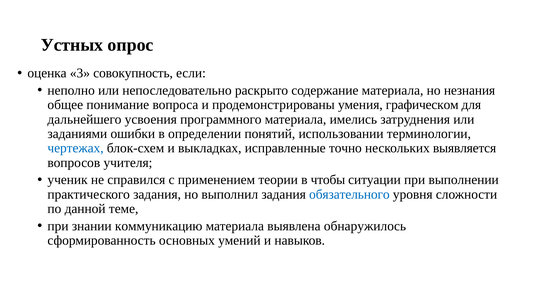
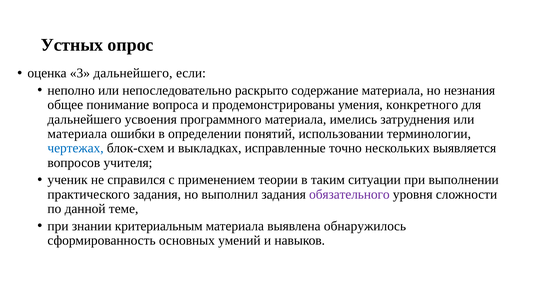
3 совокупность: совокупность -> дальнейшего
графическом: графическом -> конкретного
заданиями at (77, 134): заданиями -> материала
чтобы: чтобы -> таким
обязательного colour: blue -> purple
коммуникацию: коммуникацию -> критериальным
